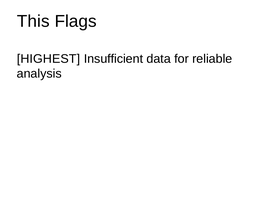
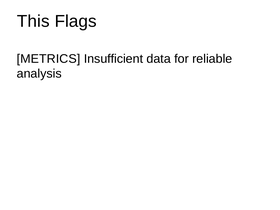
HIGHEST: HIGHEST -> METRICS
